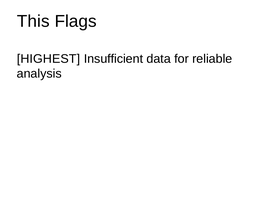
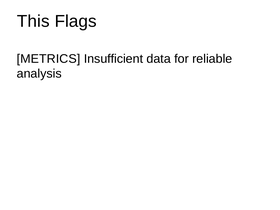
HIGHEST: HIGHEST -> METRICS
